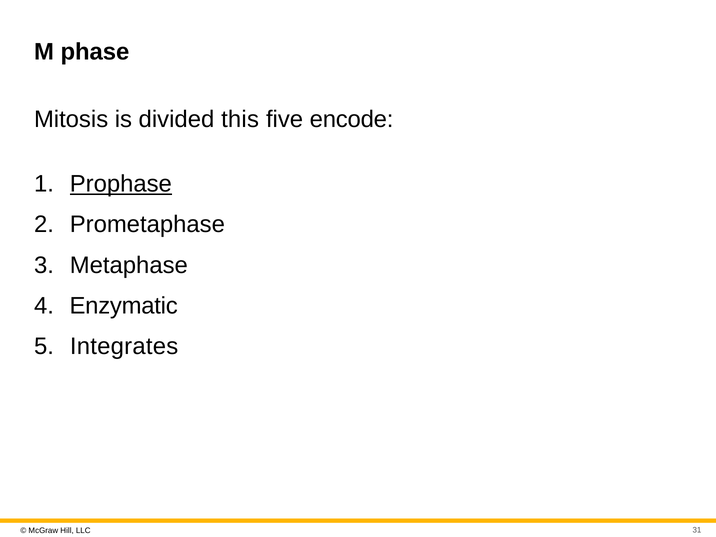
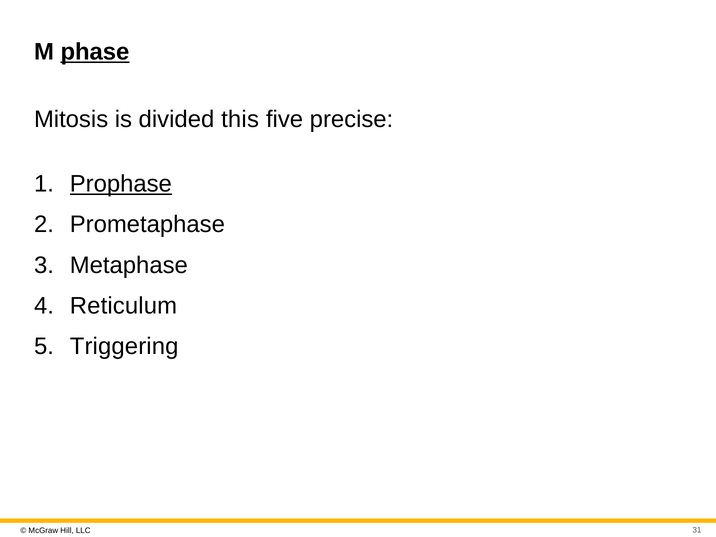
phase underline: none -> present
encode: encode -> precise
Enzymatic: Enzymatic -> Reticulum
Integrates: Integrates -> Triggering
